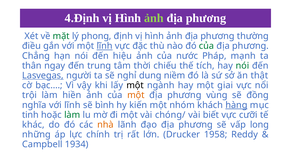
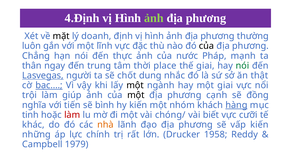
mặt colour: green -> black
phong: phong -> doanh
điều: điều -> luôn
lĩnh at (105, 46) underline: present -> none
của at (207, 46) colour: green -> black
hiệu: hiệu -> thực
chiếu: chiếu -> place
thế tích: tích -> giai
nghỉ: nghỉ -> chốt
niềm: niềm -> nhắc
bạc… underline: none -> present
hiền: hiền -> giúp
một at (136, 95) colour: orange -> black
vùng: vùng -> cạnh
với lĩnh: lĩnh -> tiến
làm at (72, 115) colour: green -> red
vấp long: long -> kiến
1934: 1934 -> 1979
